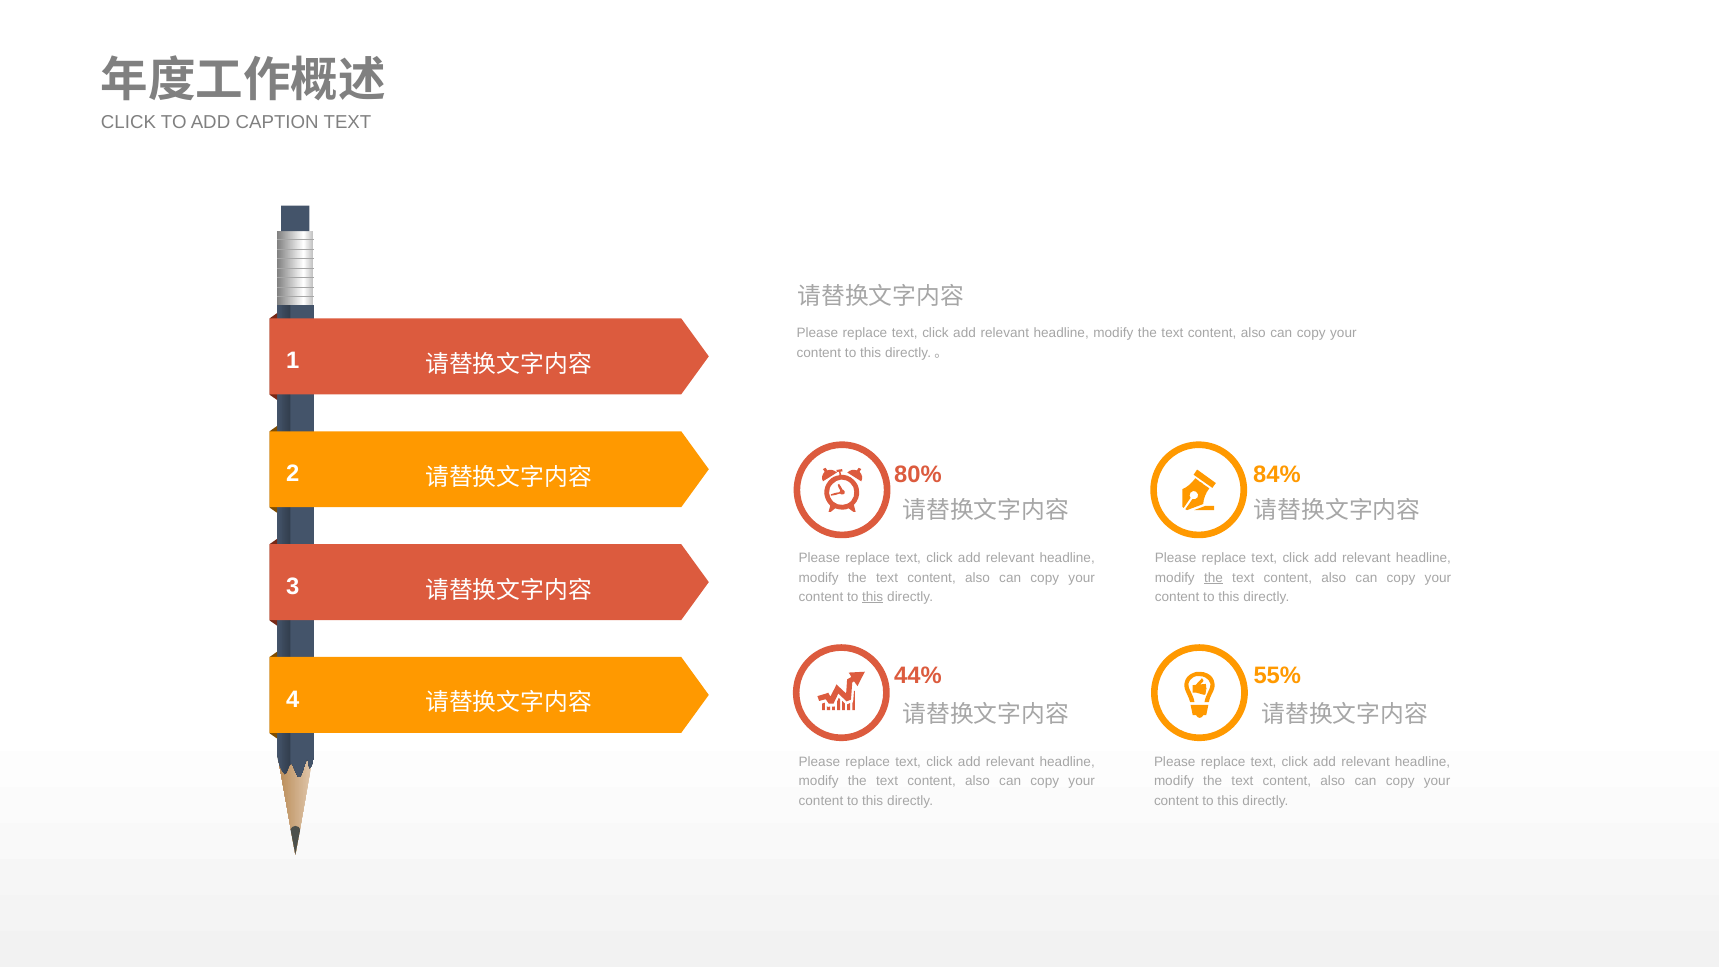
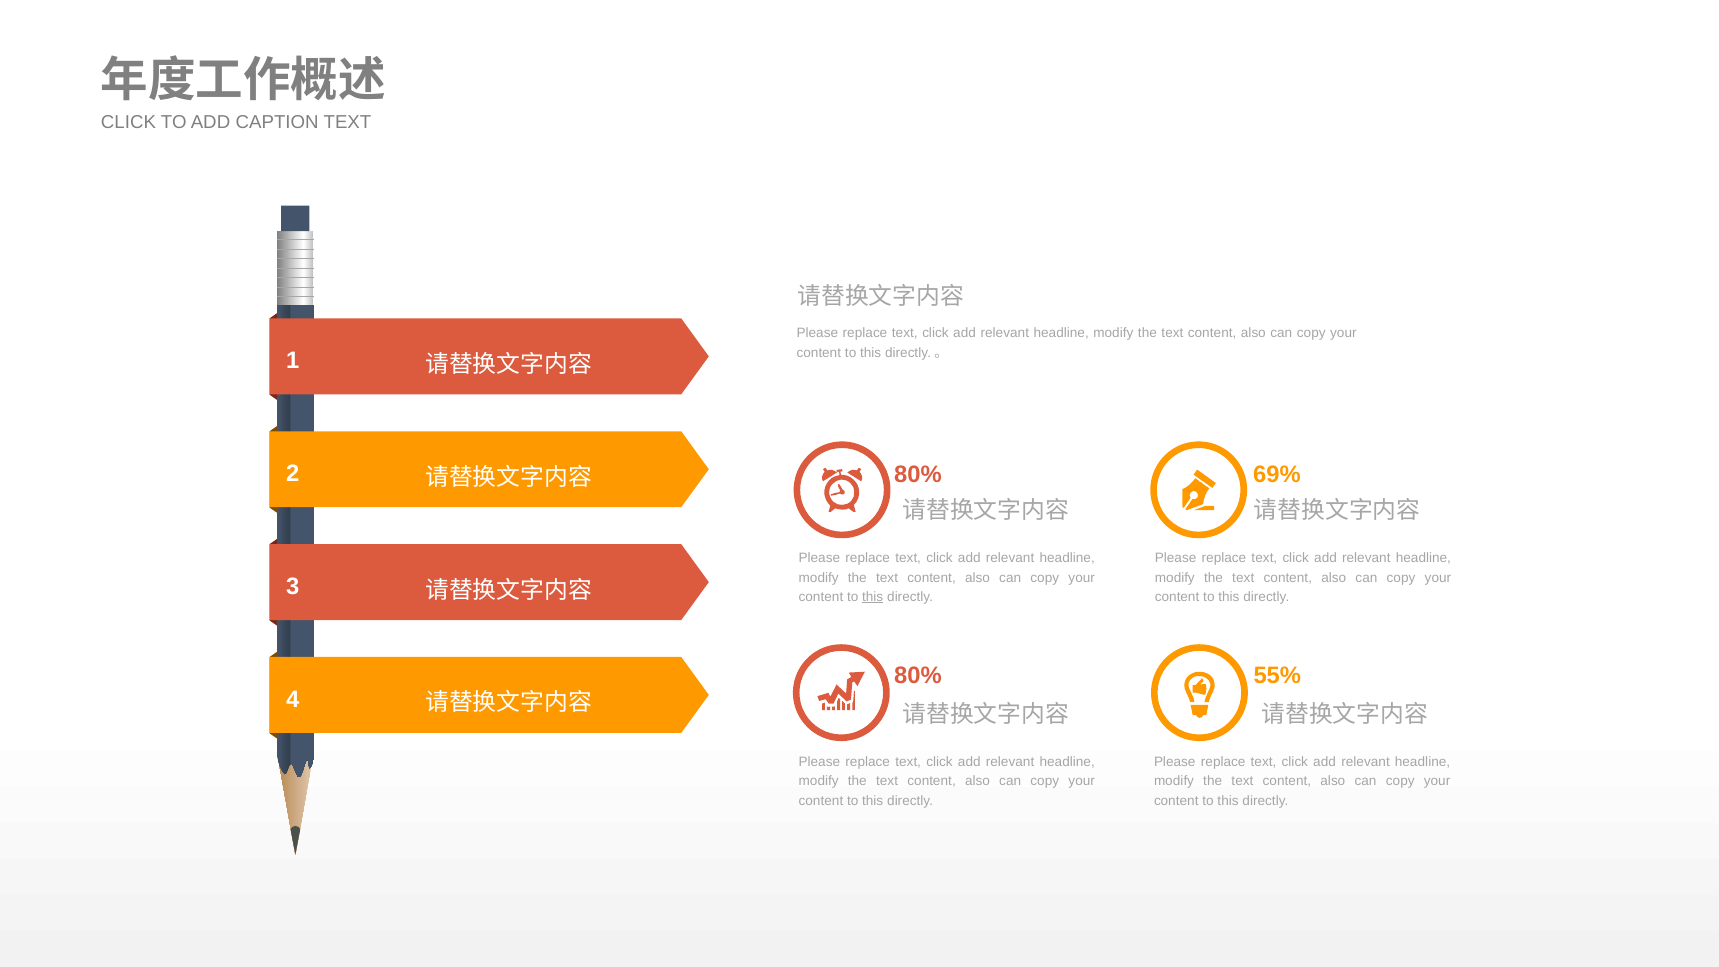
84%: 84% -> 69%
the at (1213, 577) underline: present -> none
44% at (918, 676): 44% -> 80%
